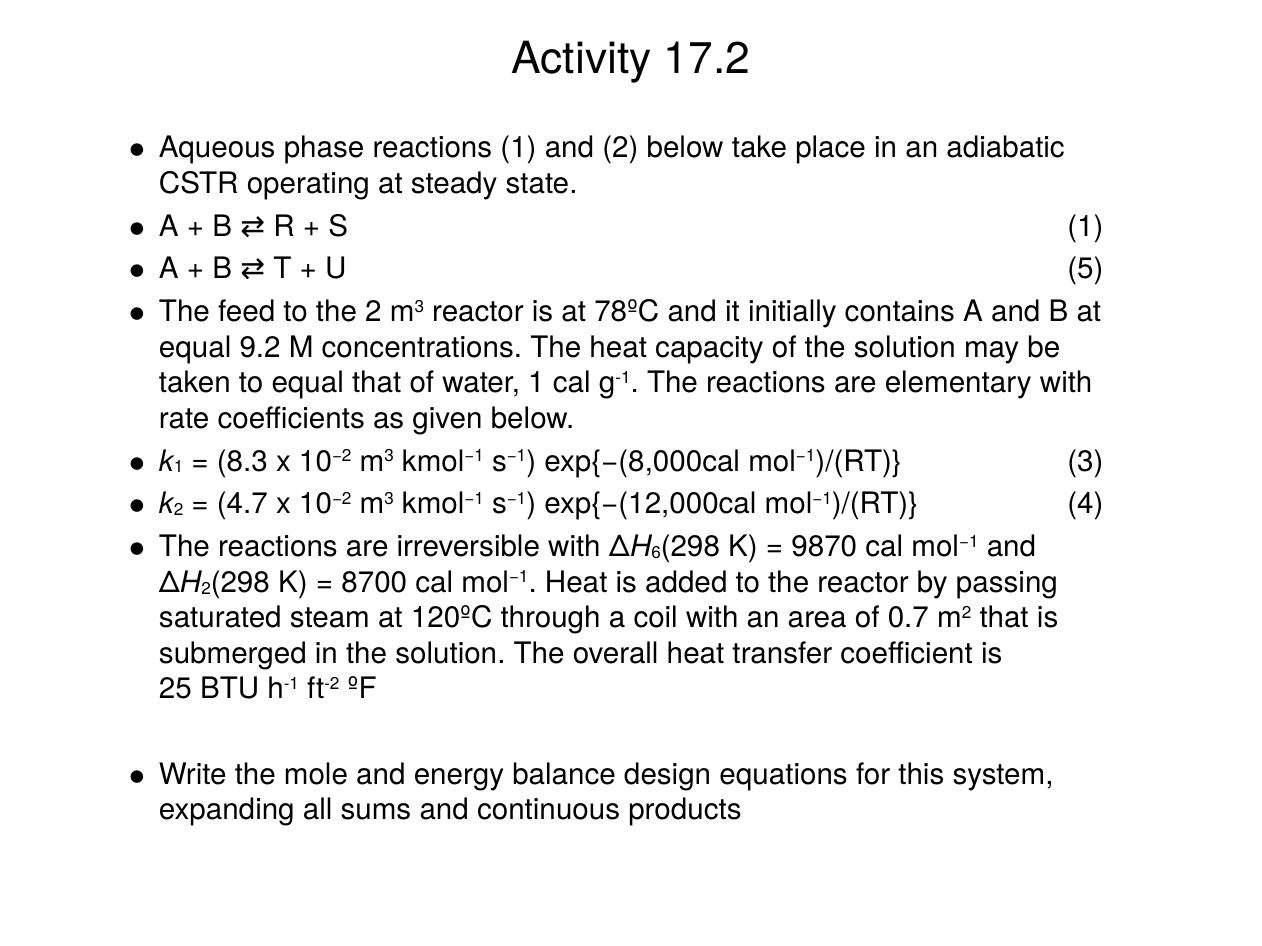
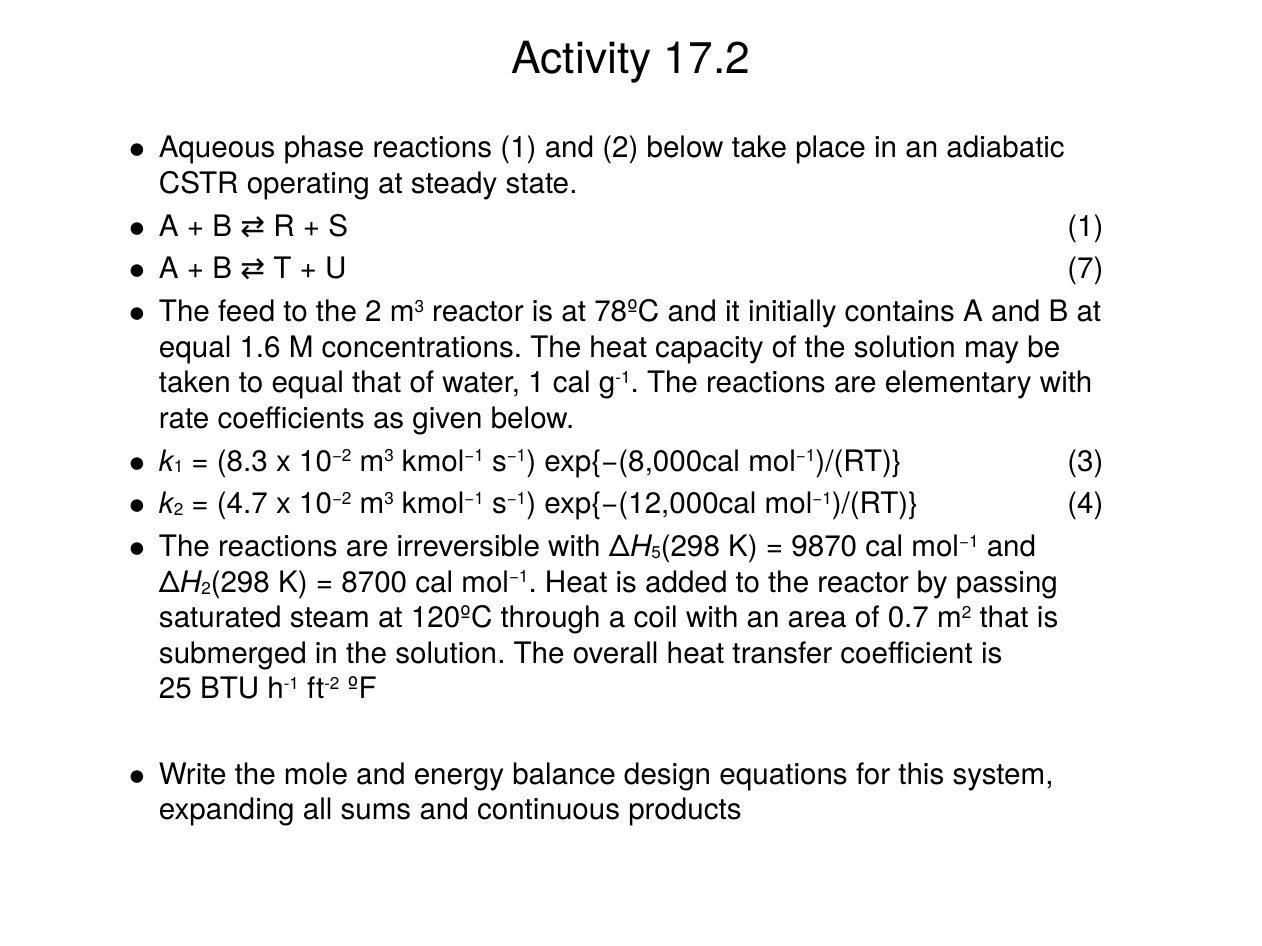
5: 5 -> 7
9.2: 9.2 -> 1.6
6: 6 -> 5
